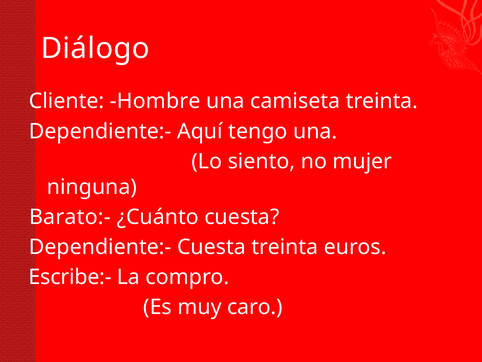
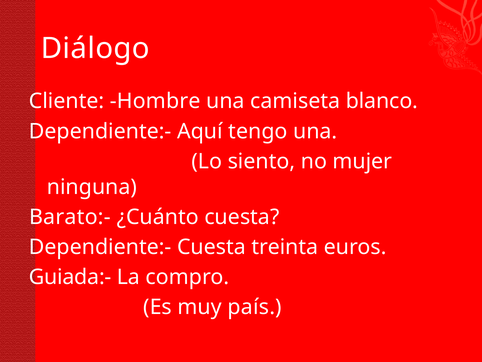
camiseta treinta: treinta -> blanco
Escribe:-: Escribe:- -> Guiada:-
caro: caro -> país
